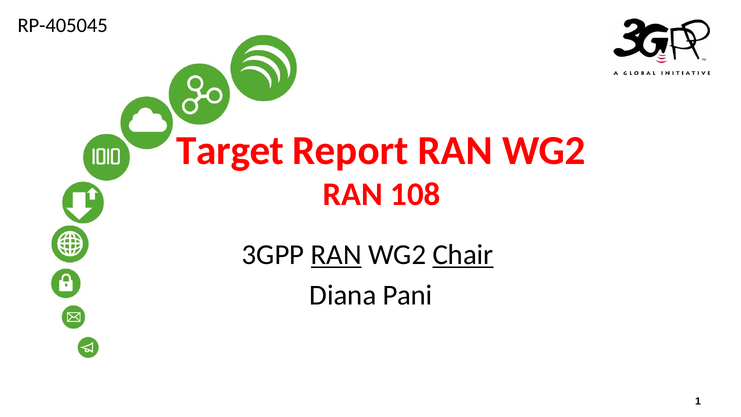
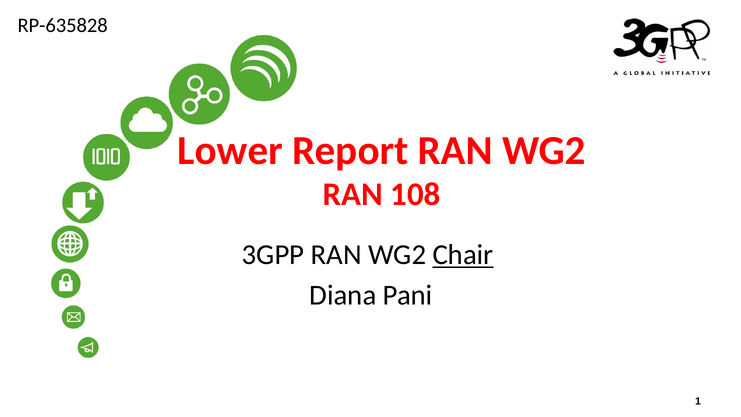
RP-405045: RP-405045 -> RP-635828
Target: Target -> Lower
RAN at (336, 255) underline: present -> none
